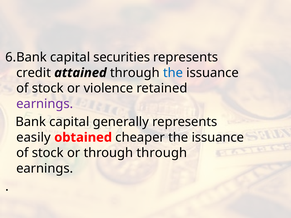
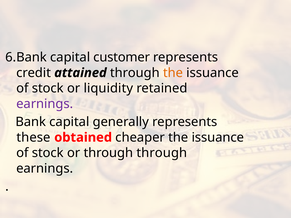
securities: securities -> customer
the at (173, 73) colour: blue -> orange
violence: violence -> liquidity
easily: easily -> these
